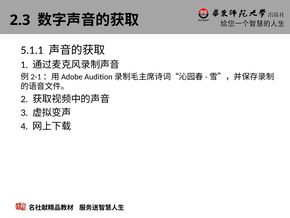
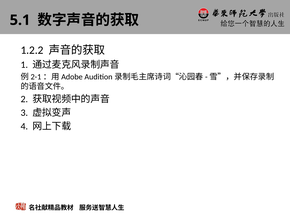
2.3: 2.3 -> 5.1
5.1.1: 5.1.1 -> 1.2.2
